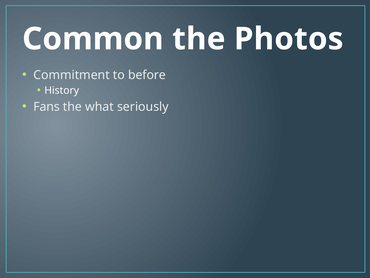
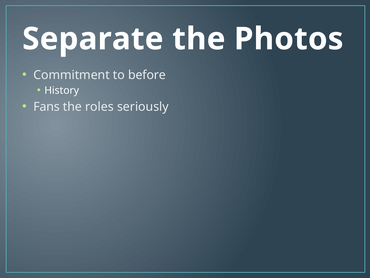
Common: Common -> Separate
what: what -> roles
